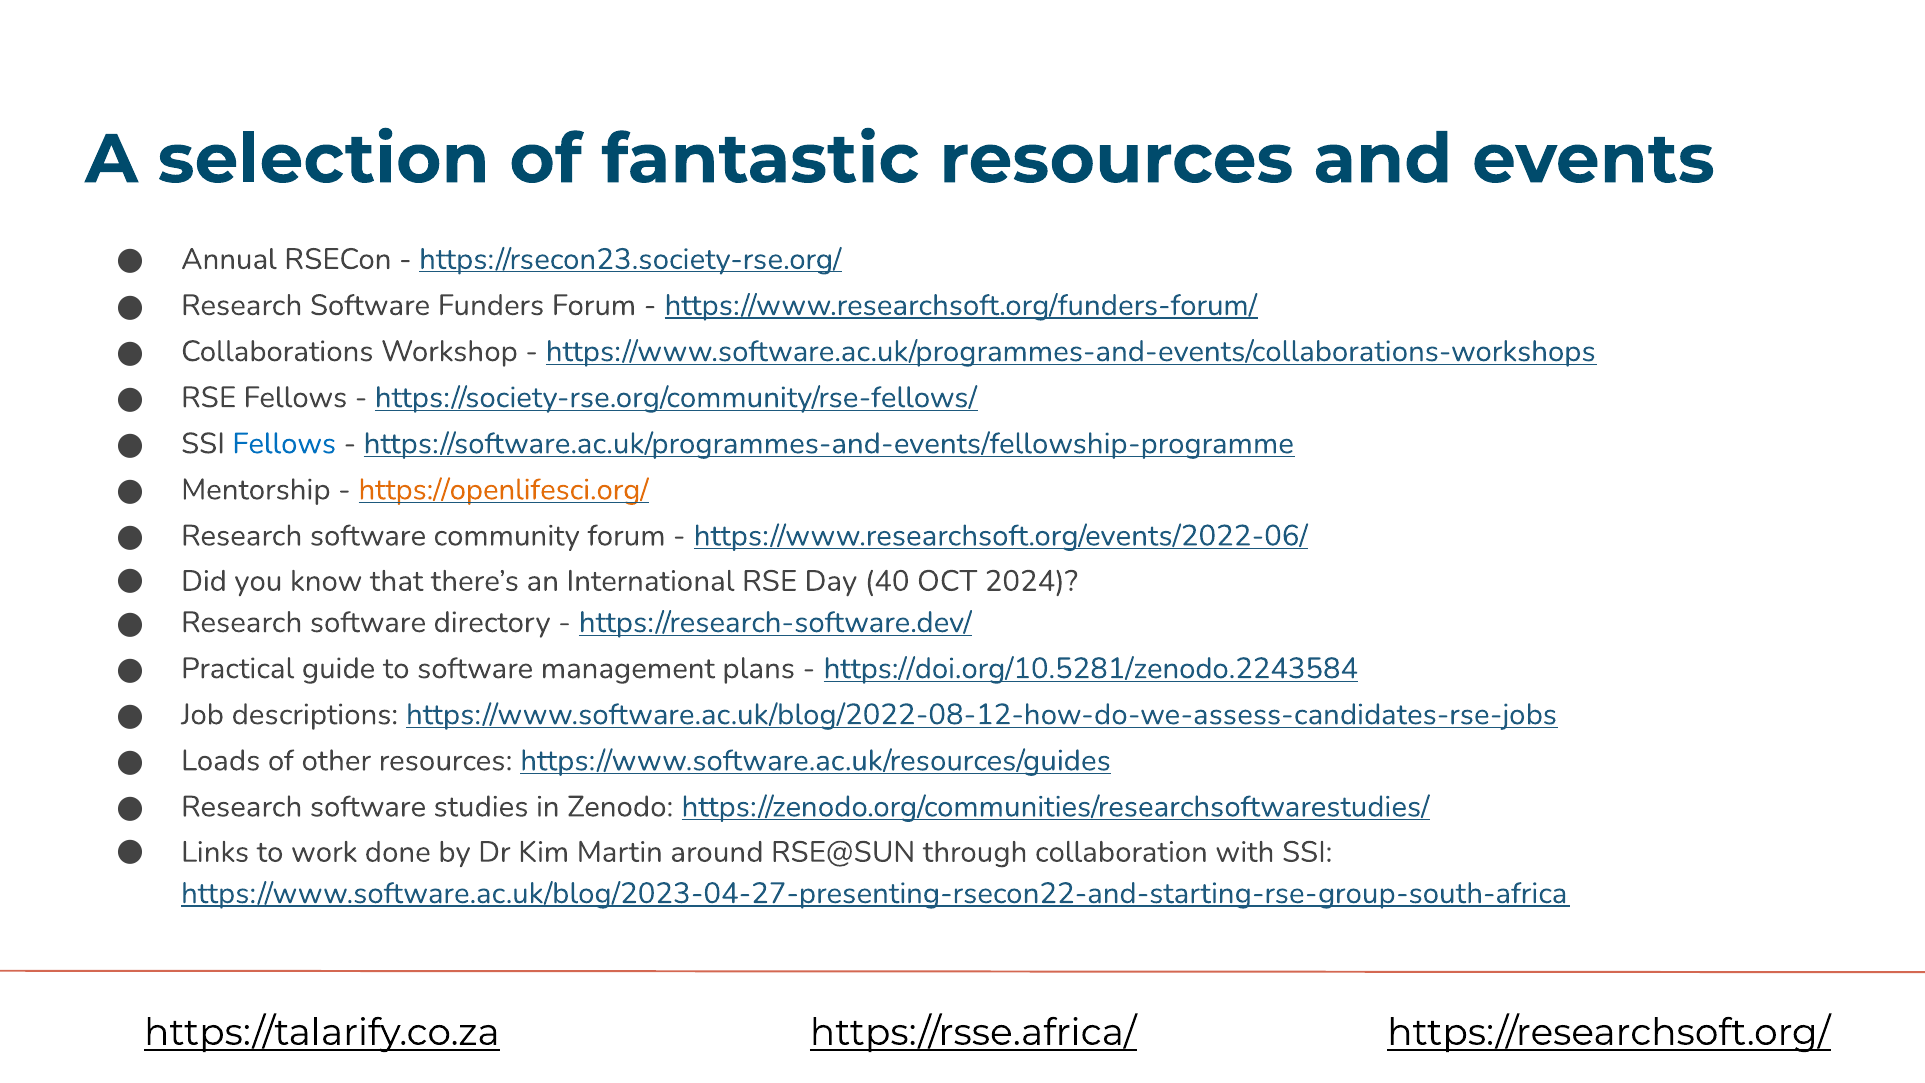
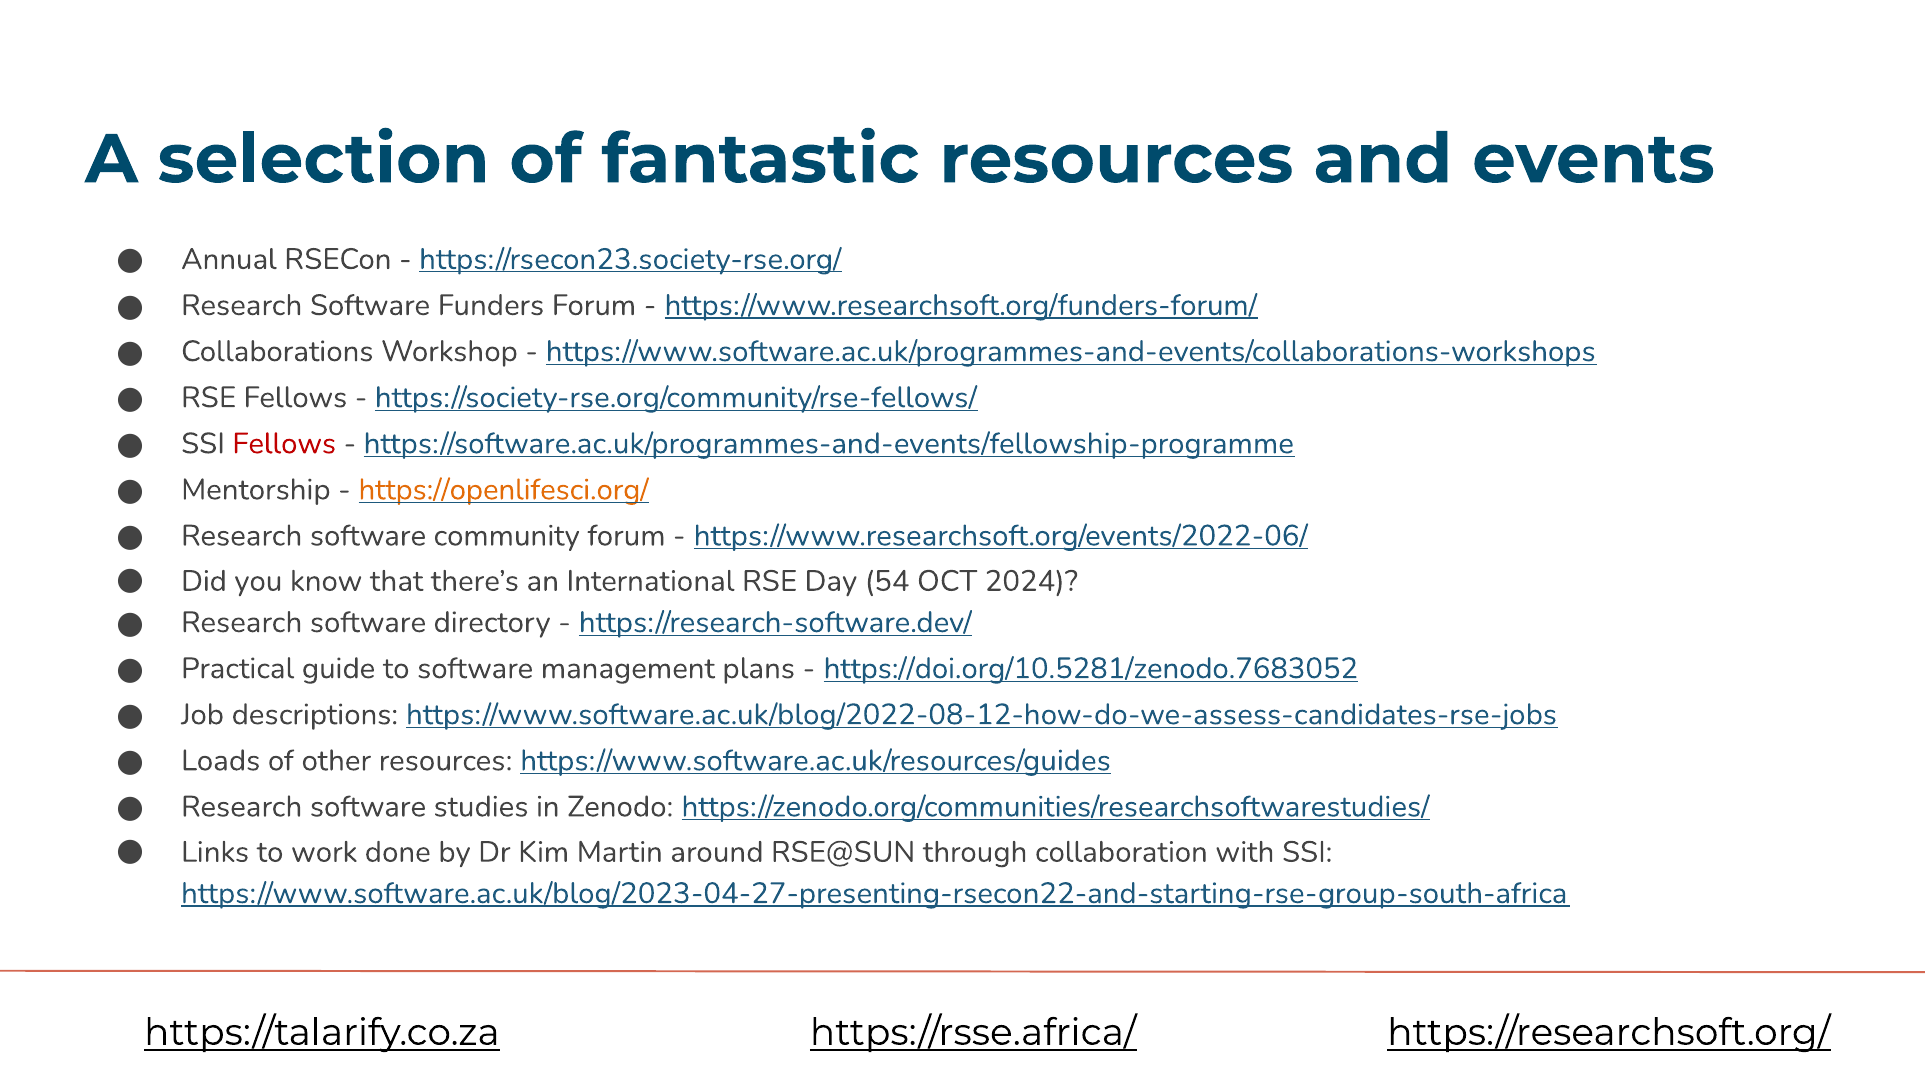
Fellows at (284, 444) colour: blue -> red
40: 40 -> 54
https://doi.org/10.5281/zenodo.2243584: https://doi.org/10.5281/zenodo.2243584 -> https://doi.org/10.5281/zenodo.7683052
